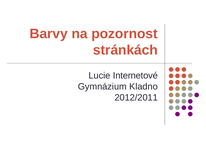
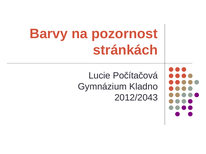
Internetové: Internetové -> Počítačová
2012/2011: 2012/2011 -> 2012/2043
